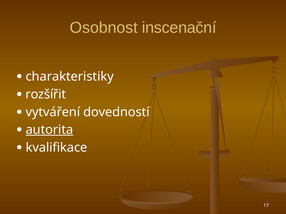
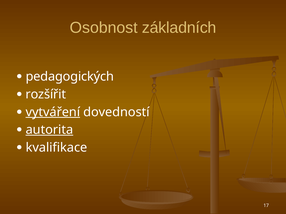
inscenační: inscenační -> základních
charakteristiky: charakteristiky -> pedagogických
vytváření underline: none -> present
